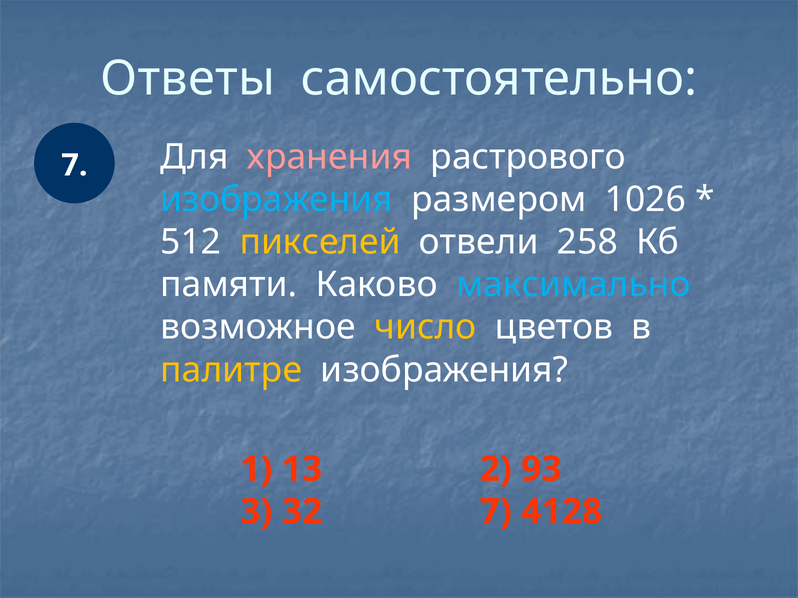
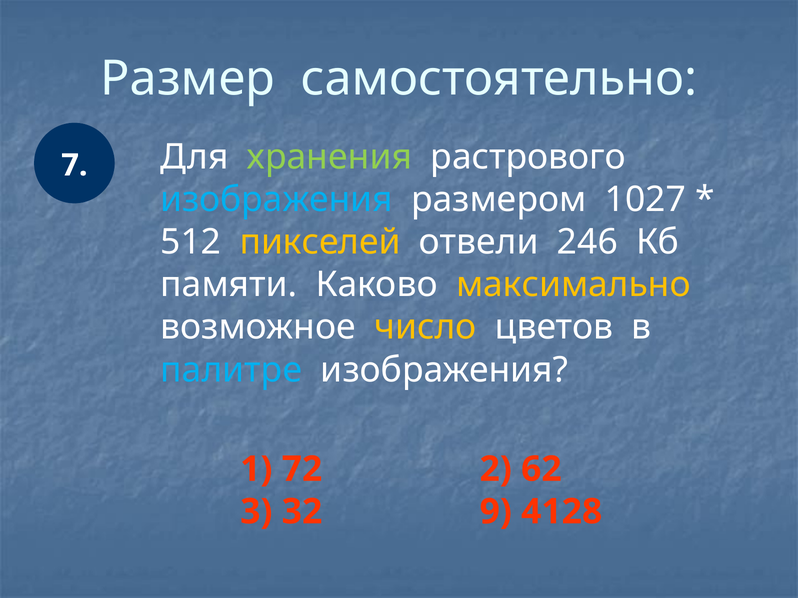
Ответы: Ответы -> Размер
хранения colour: pink -> light green
1026: 1026 -> 1027
258: 258 -> 246
максимально colour: light blue -> yellow
палитре colour: yellow -> light blue
13: 13 -> 72
93: 93 -> 62
32 7: 7 -> 9
